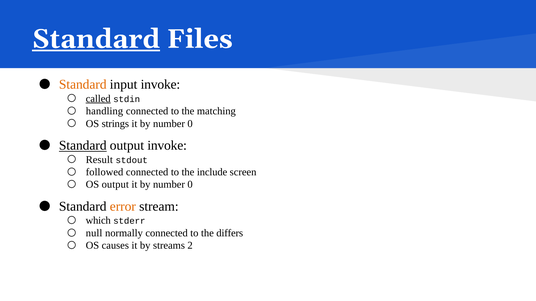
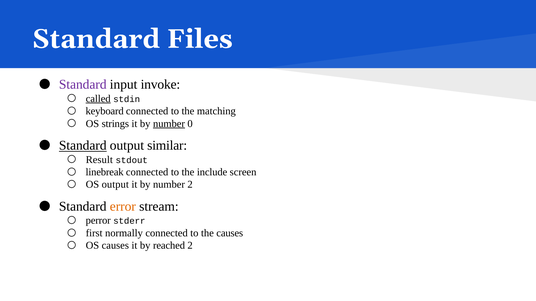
Standard at (96, 39) underline: present -> none
Standard at (83, 85) colour: orange -> purple
handling: handling -> keyboard
number at (169, 124) underline: none -> present
output invoke: invoke -> similar
followed: followed -> linebreak
0 at (190, 185): 0 -> 2
which: which -> perror
null: null -> first
the differs: differs -> causes
streams: streams -> reached
